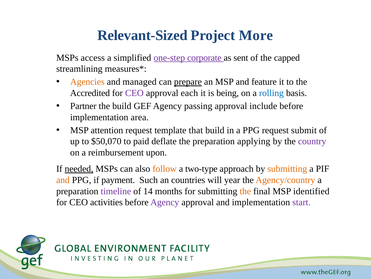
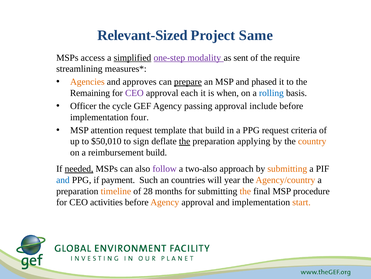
More: More -> Same
simplified underline: none -> present
corporate: corporate -> modality
capped: capped -> require
managed: managed -> approves
feature: feature -> phased
Accredited: Accredited -> Remaining
being: being -> when
Partner: Partner -> Officer
the build: build -> cycle
area: area -> four
submit: submit -> criteria
$50,070: $50,070 -> $50,010
paid: paid -> sign
the at (185, 141) underline: none -> present
country colour: purple -> orange
reimbursement upon: upon -> build
follow colour: orange -> purple
two-type: two-type -> two-also
and at (63, 180) colour: orange -> blue
timeline colour: purple -> orange
14: 14 -> 28
identified: identified -> procedure
Agency at (165, 202) colour: purple -> orange
start colour: purple -> orange
